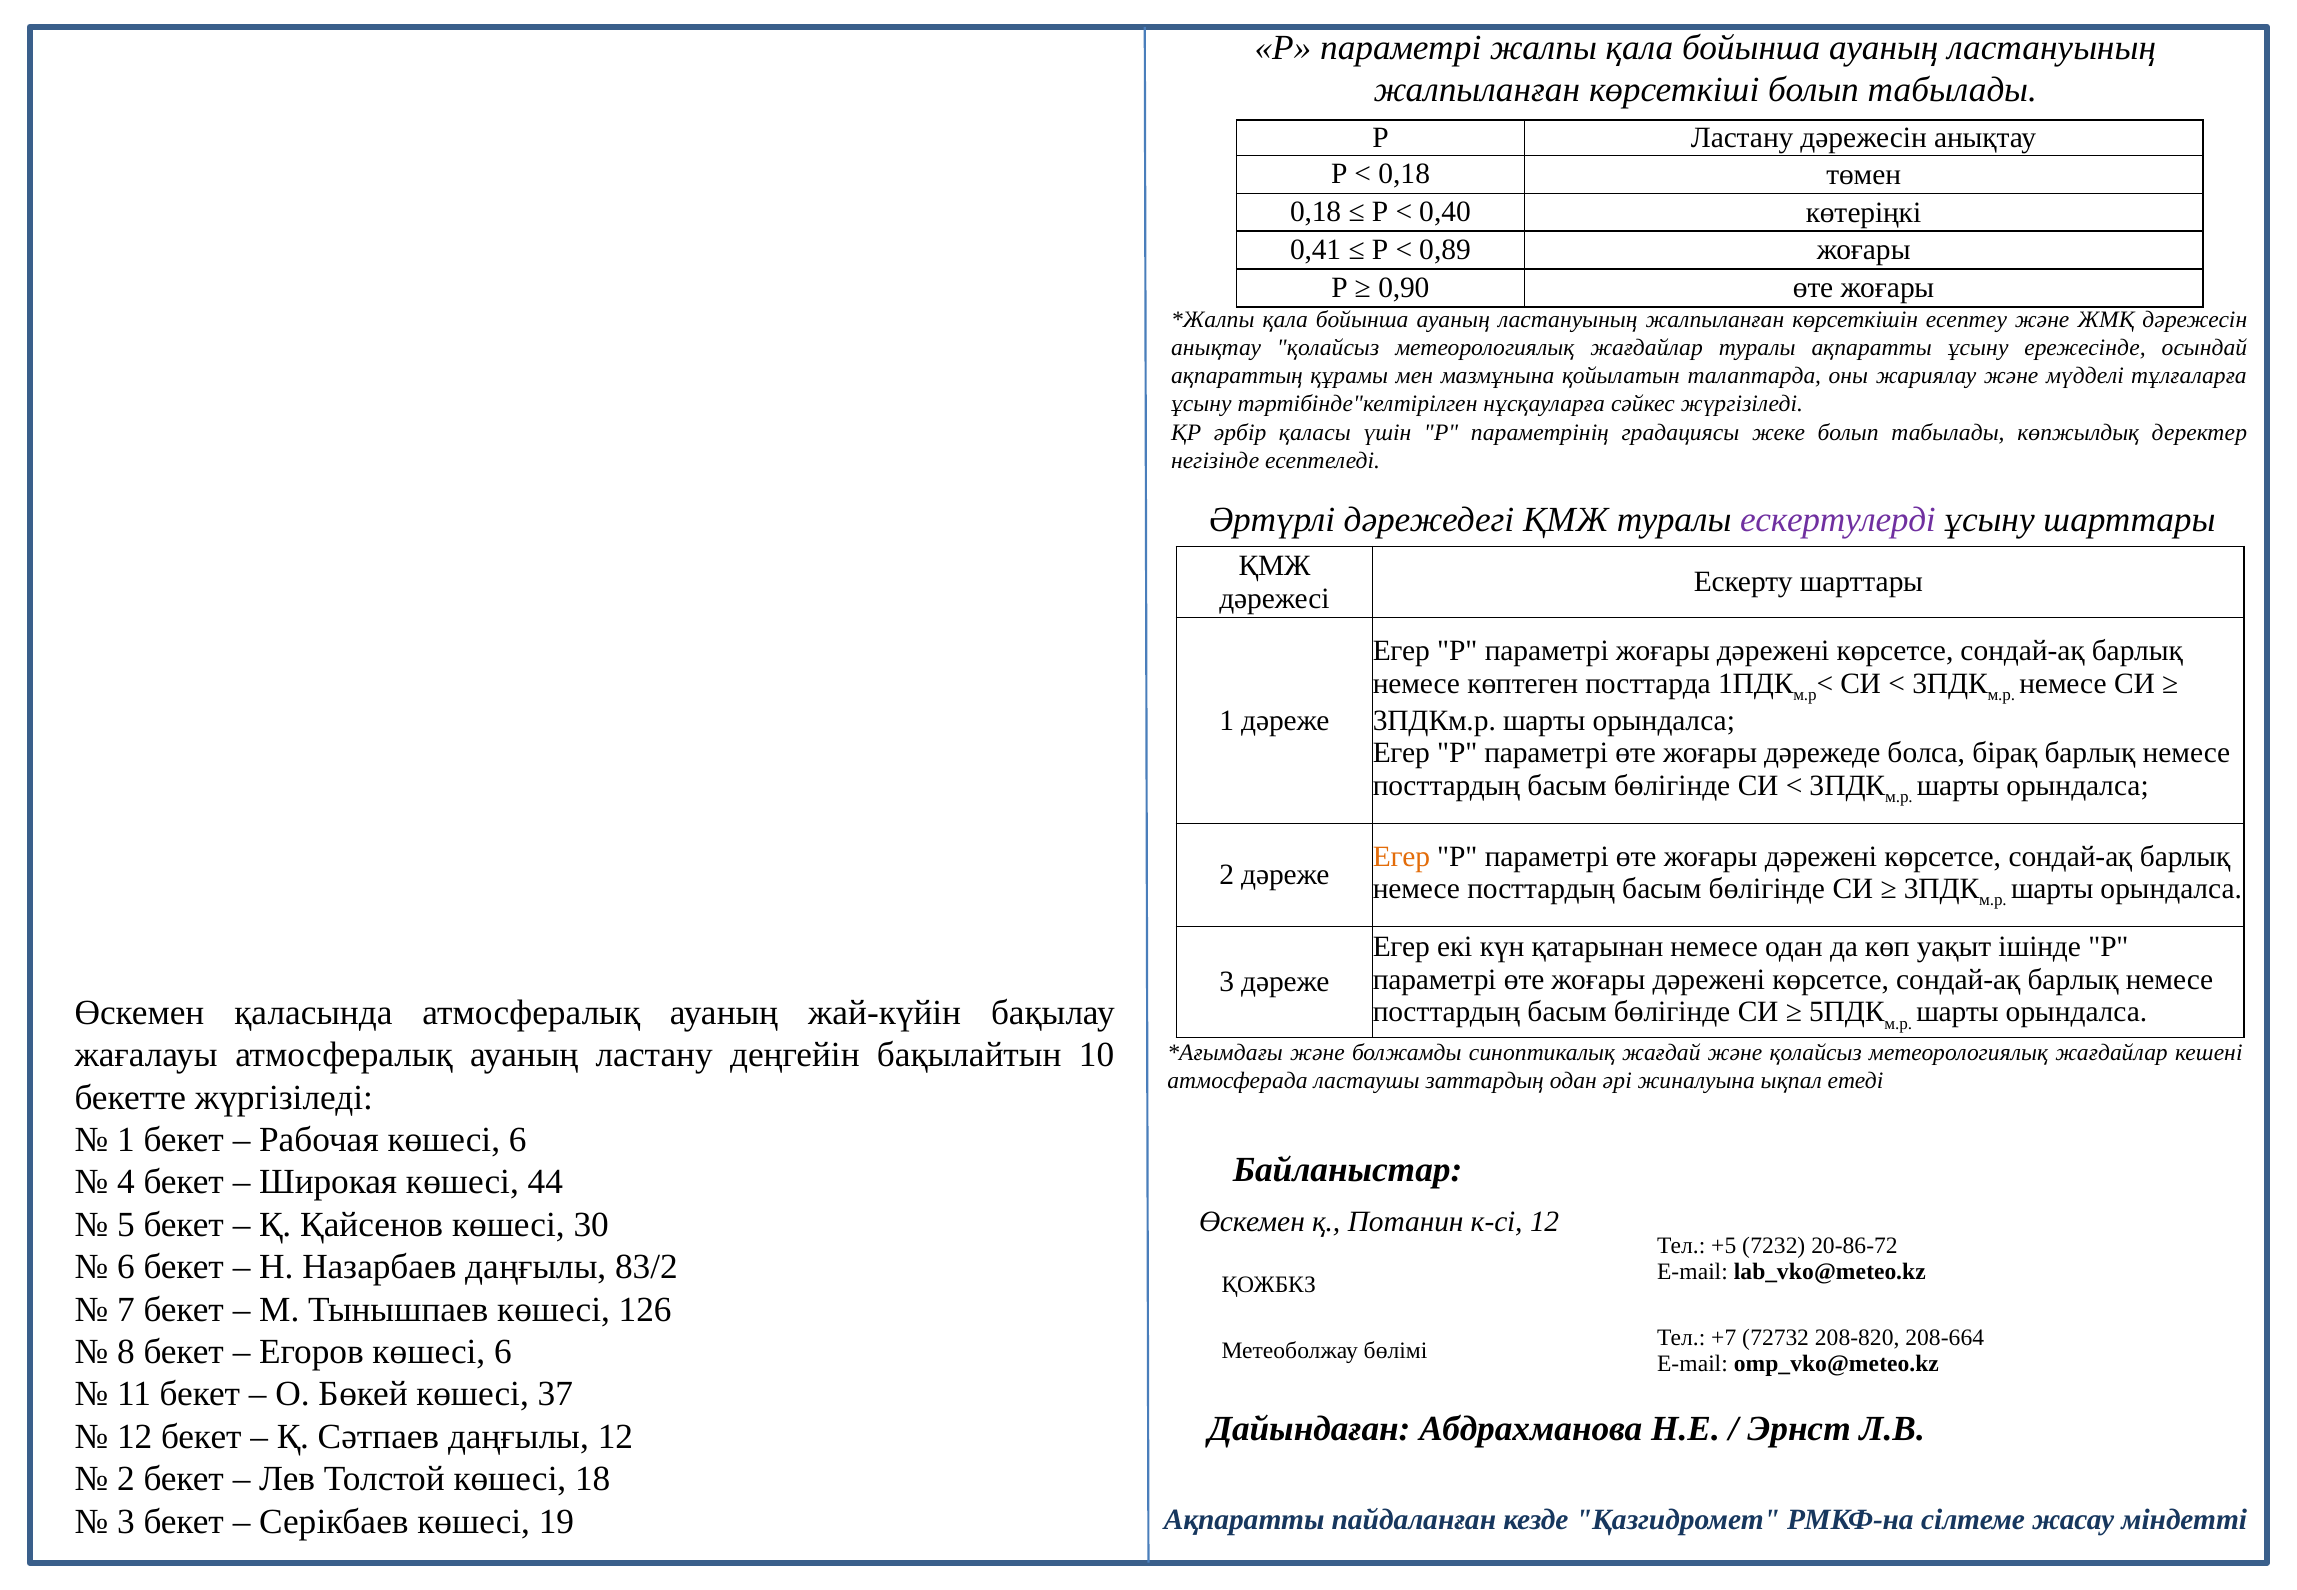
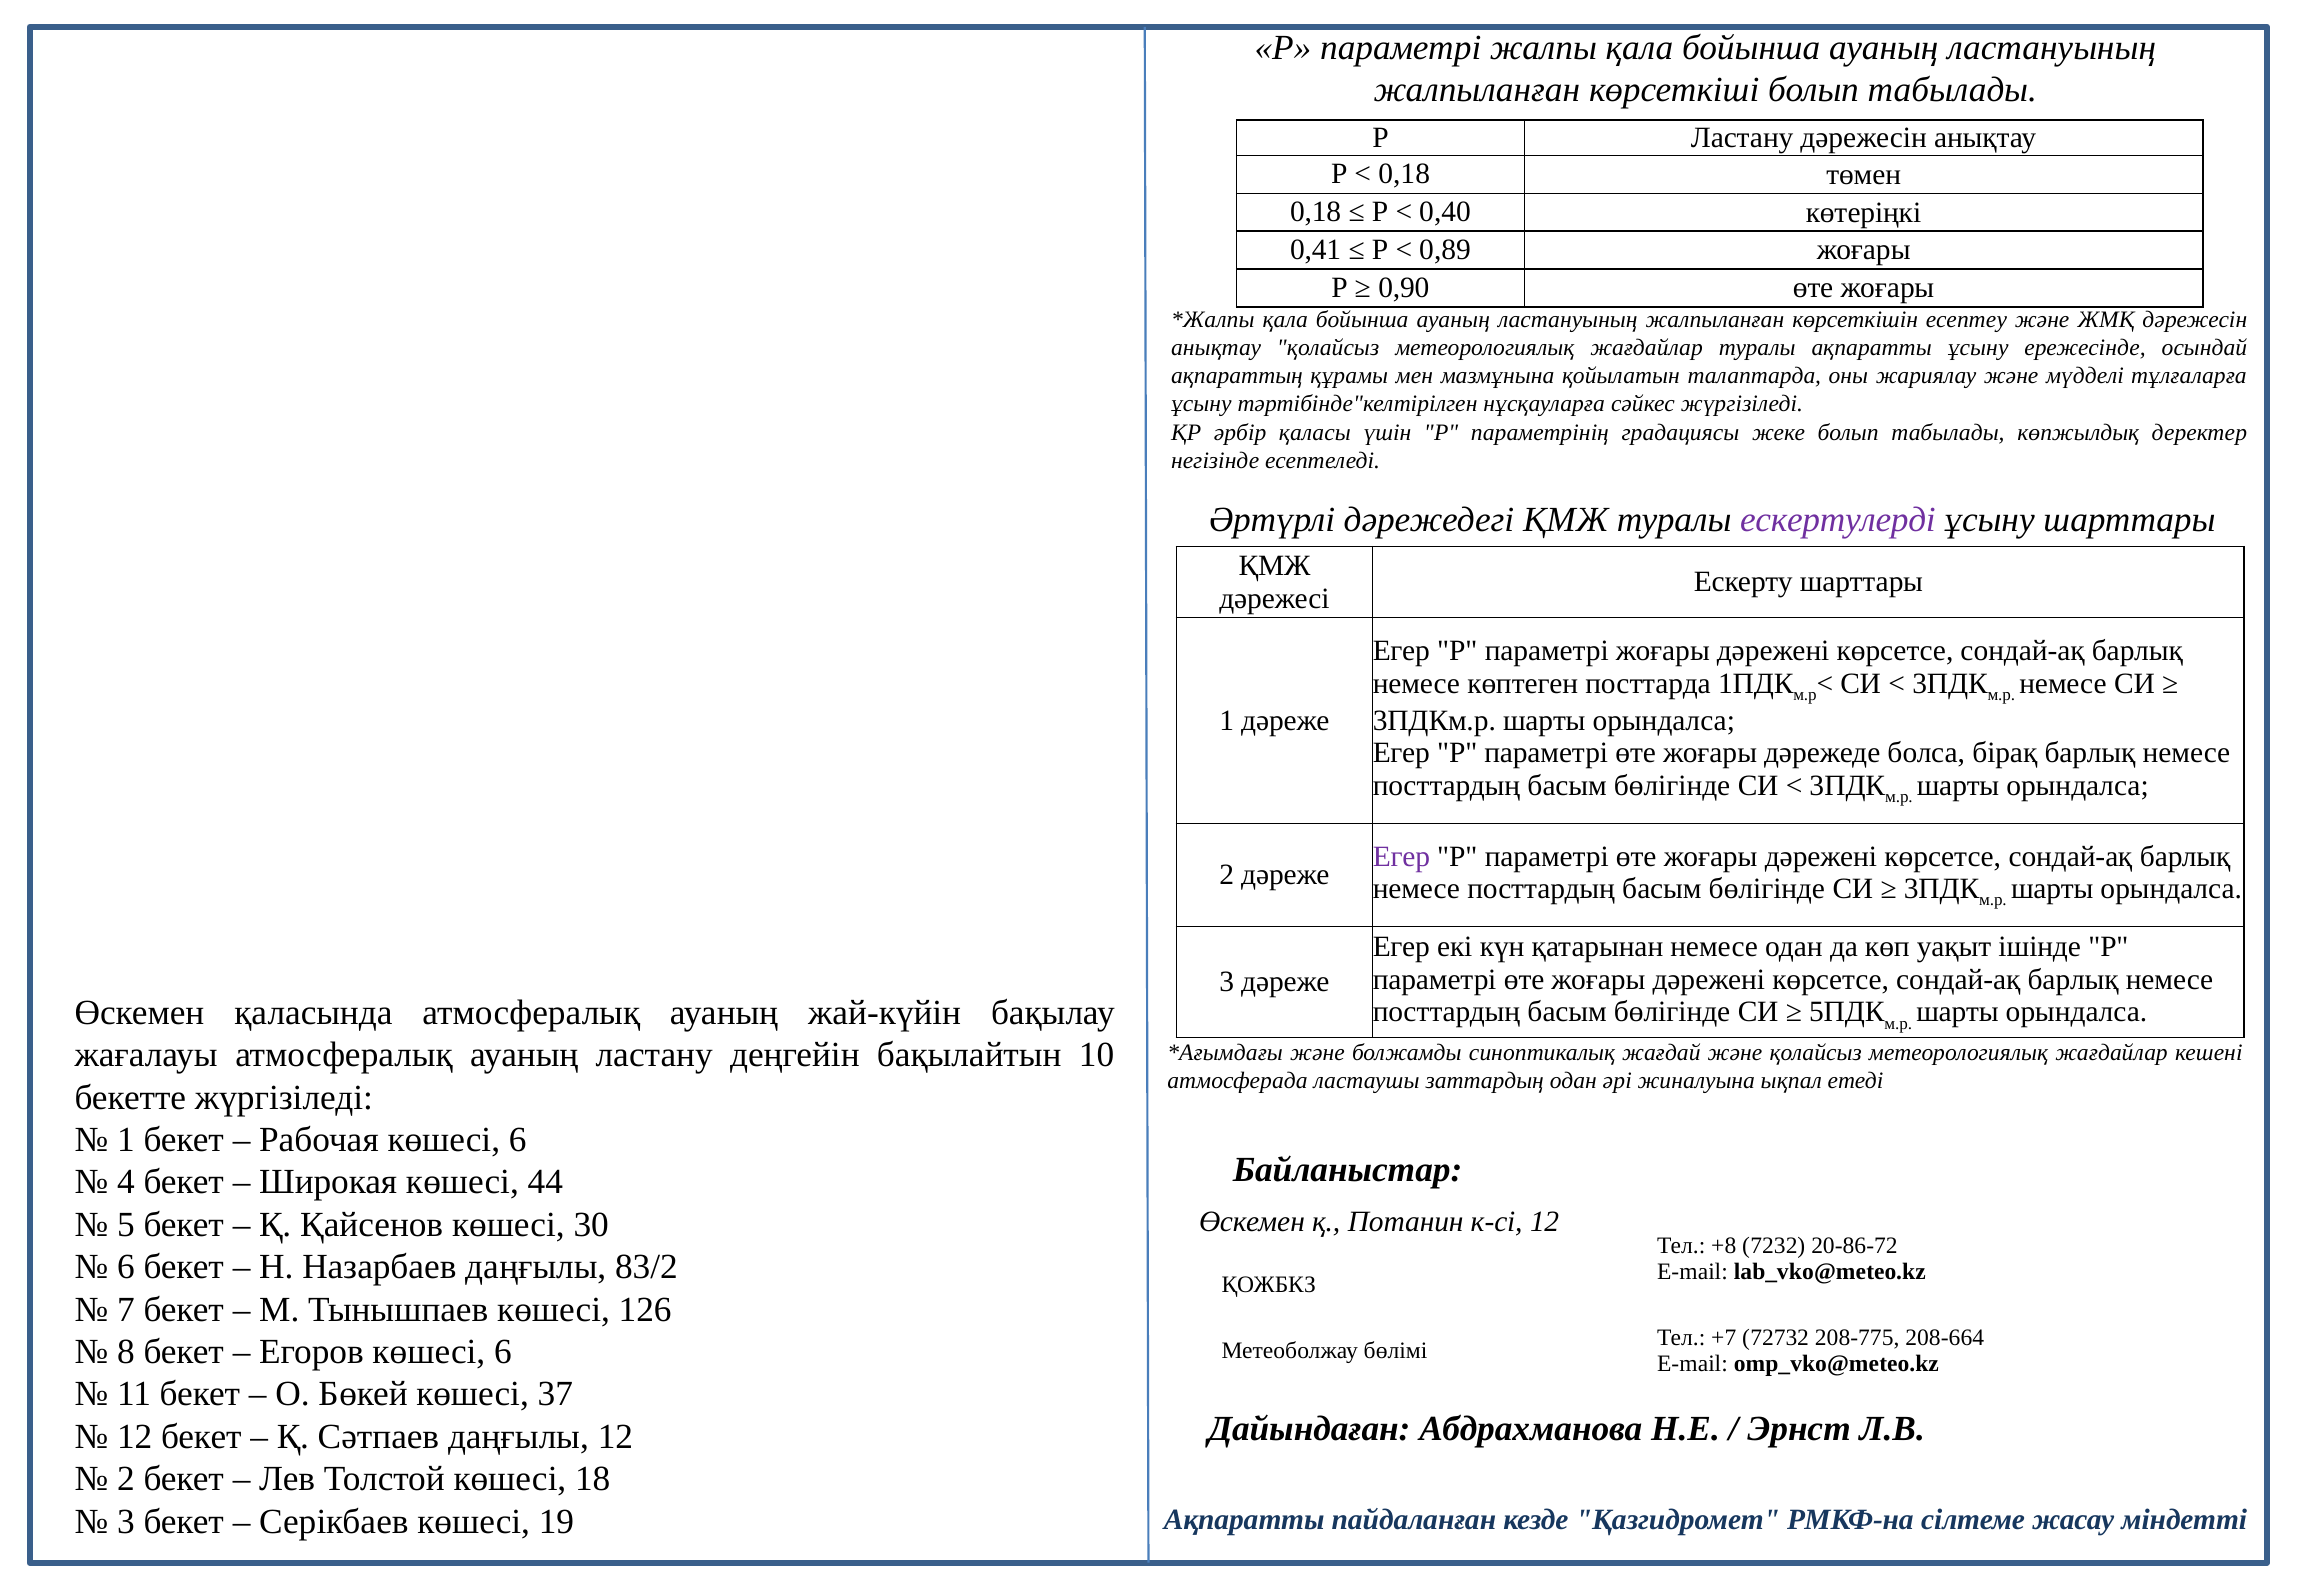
Егер at (1401, 856) colour: orange -> purple
+5: +5 -> +8
208-820: 208-820 -> 208-775
